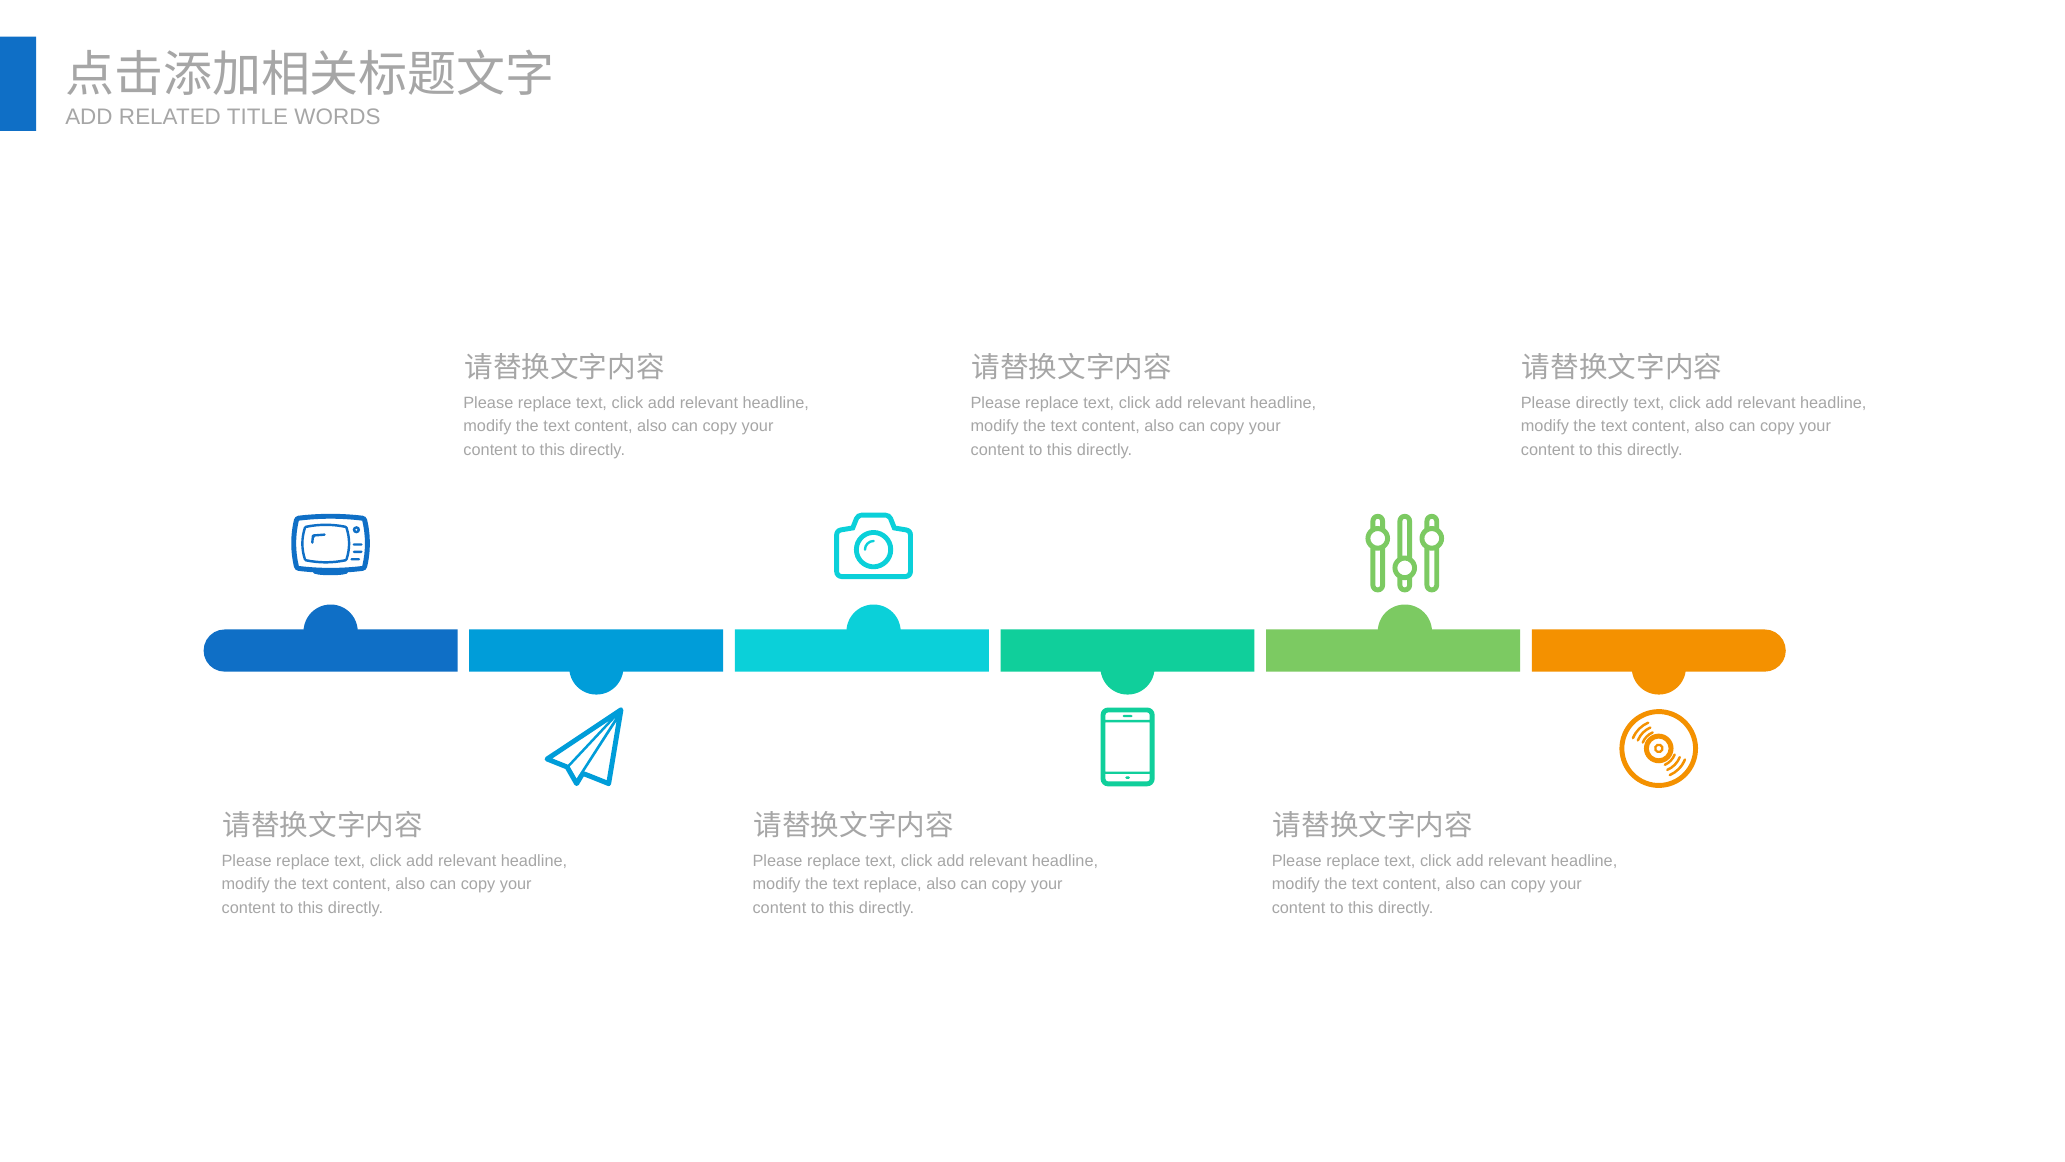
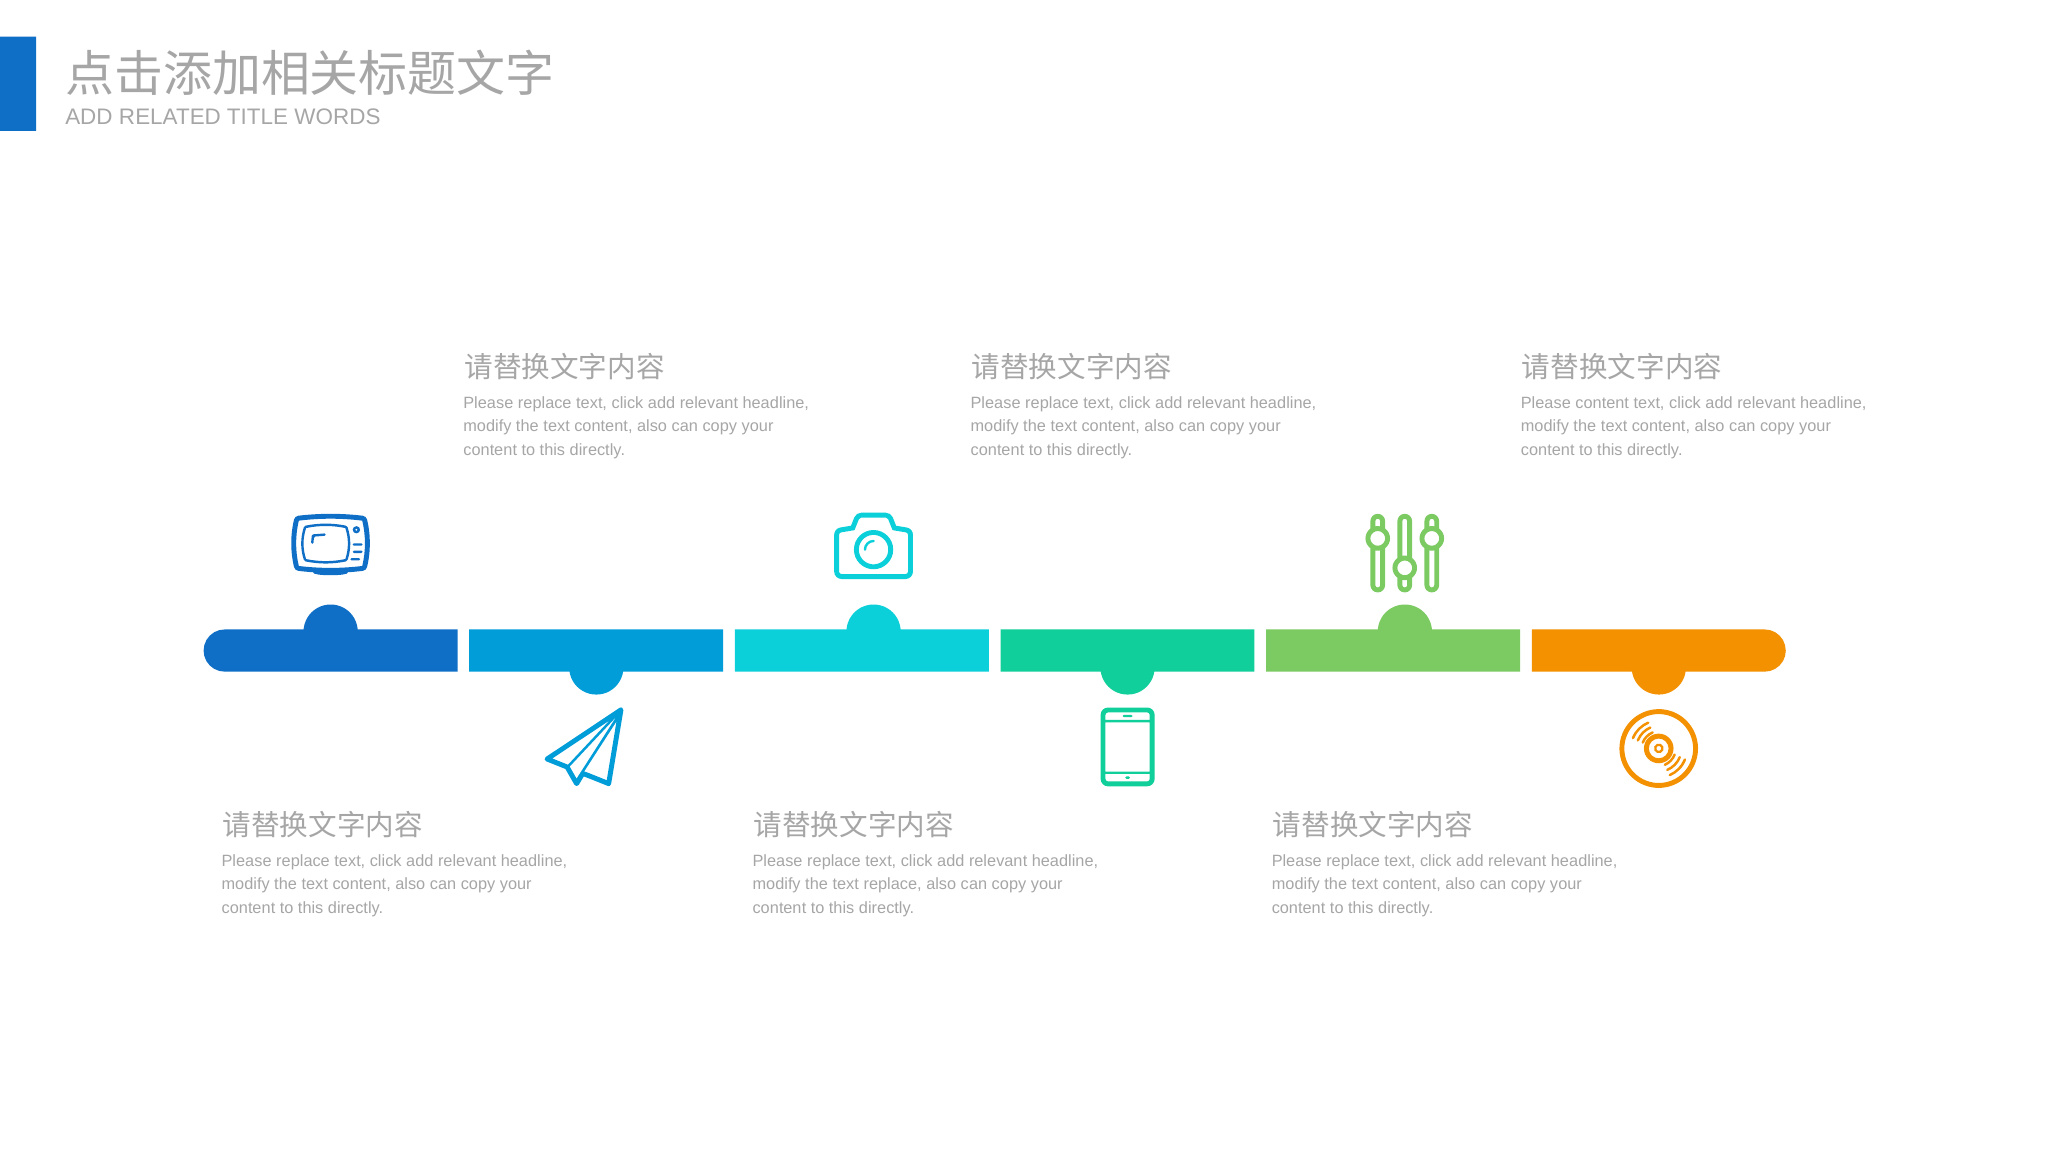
Please directly: directly -> content
